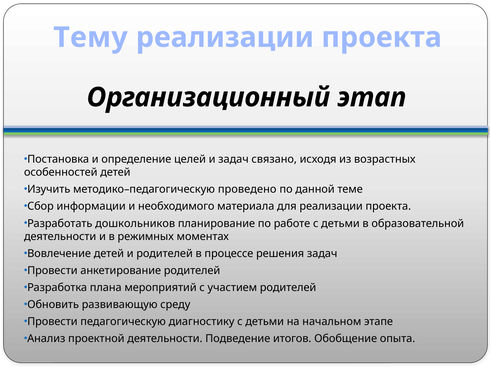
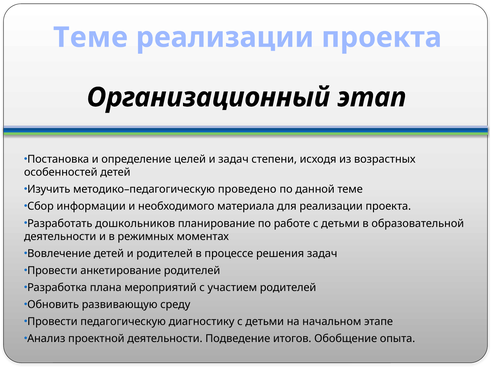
Тему at (90, 37): Тему -> Теме
связано: связано -> степени
